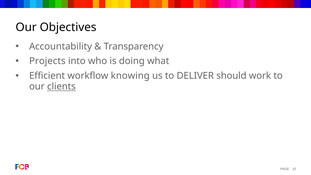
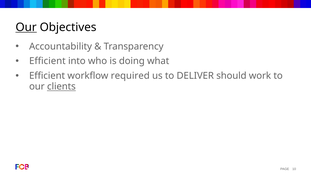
Our at (26, 27) underline: none -> present
Projects at (47, 61): Projects -> Efficient
knowing: knowing -> required
